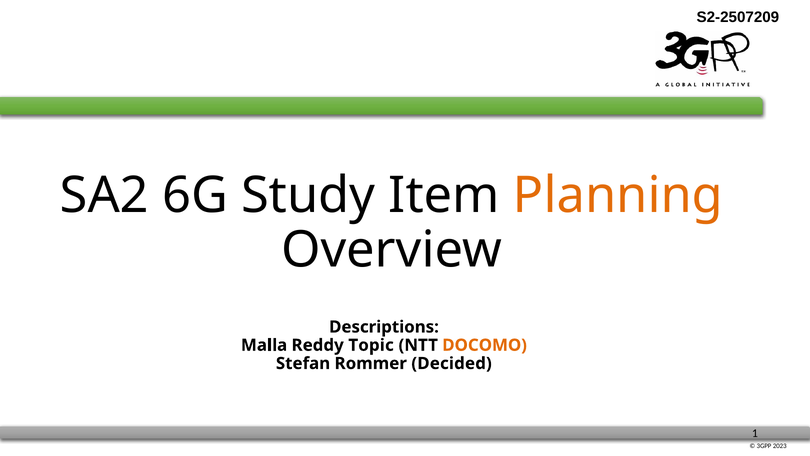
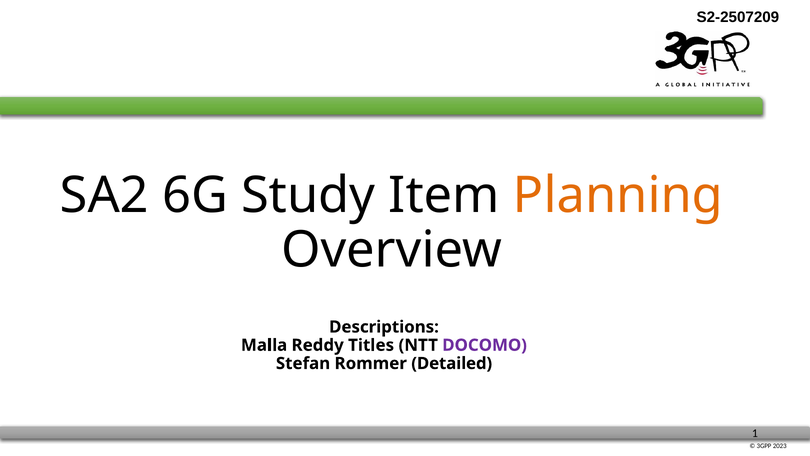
Topic: Topic -> Titles
DOCOMO colour: orange -> purple
Decided: Decided -> Detailed
